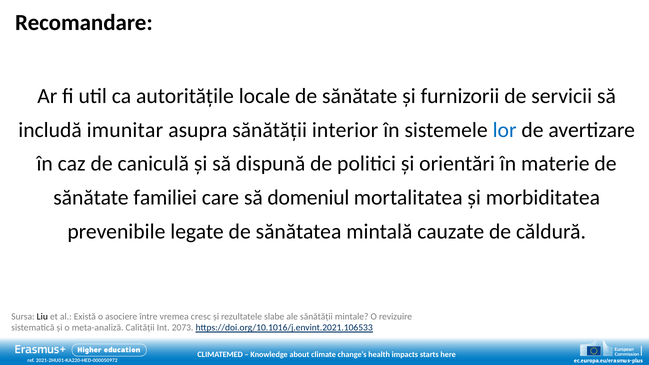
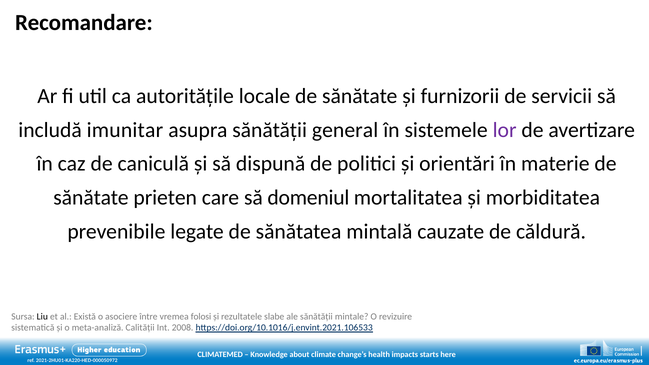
interior: interior -> general
lor colour: blue -> purple
familiei: familiei -> prieten
cresc: cresc -> folosi
2073: 2073 -> 2008
